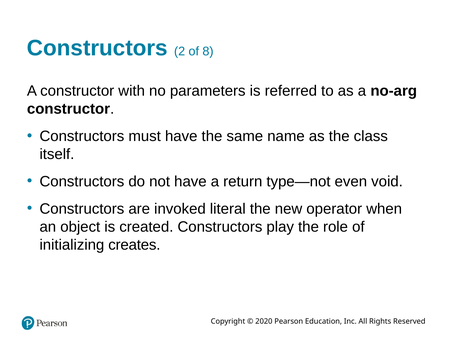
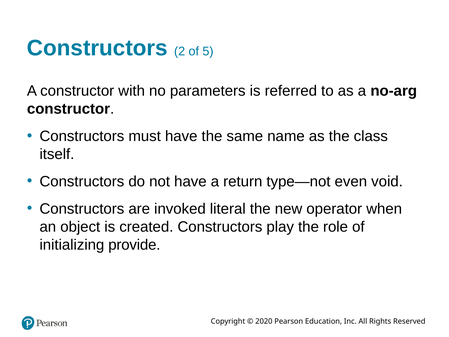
8: 8 -> 5
creates: creates -> provide
